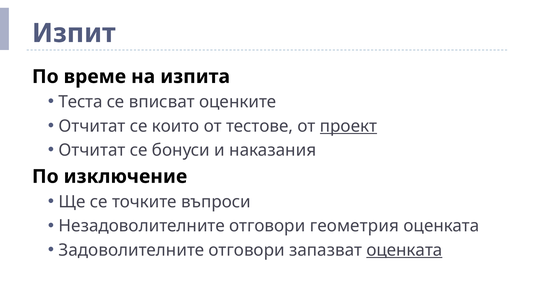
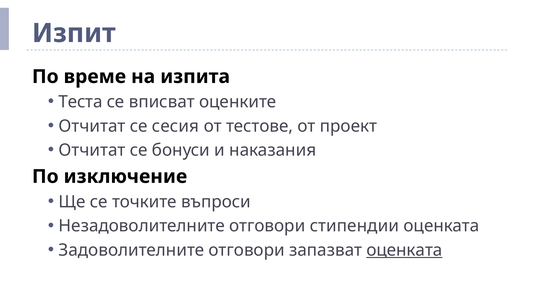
които: които -> сесия
проект underline: present -> none
геометрия: геометрия -> стипендии
